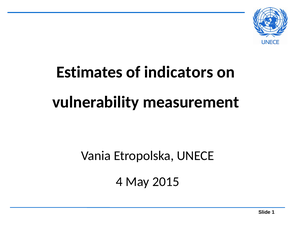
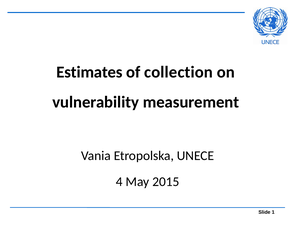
indicators: indicators -> collection
